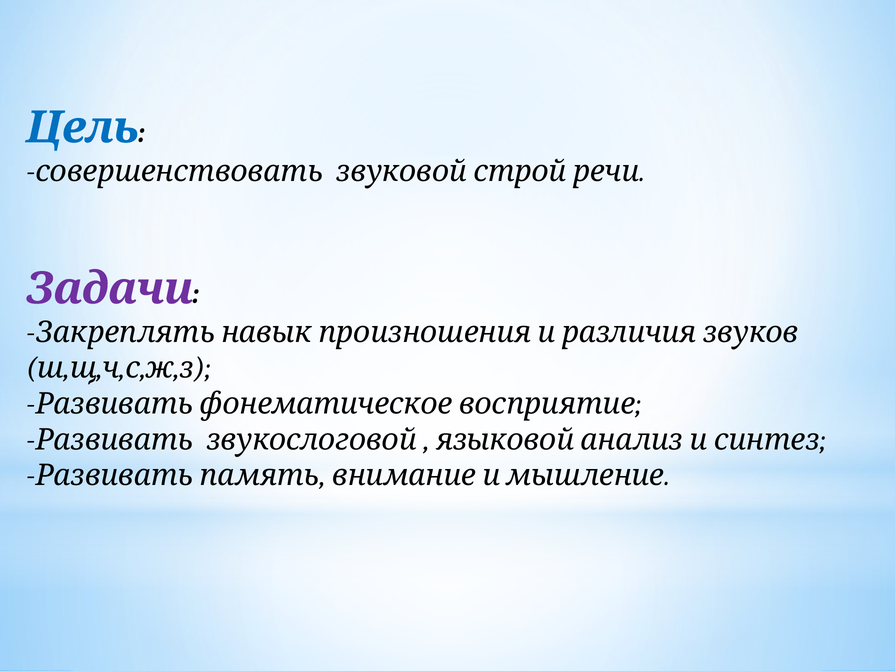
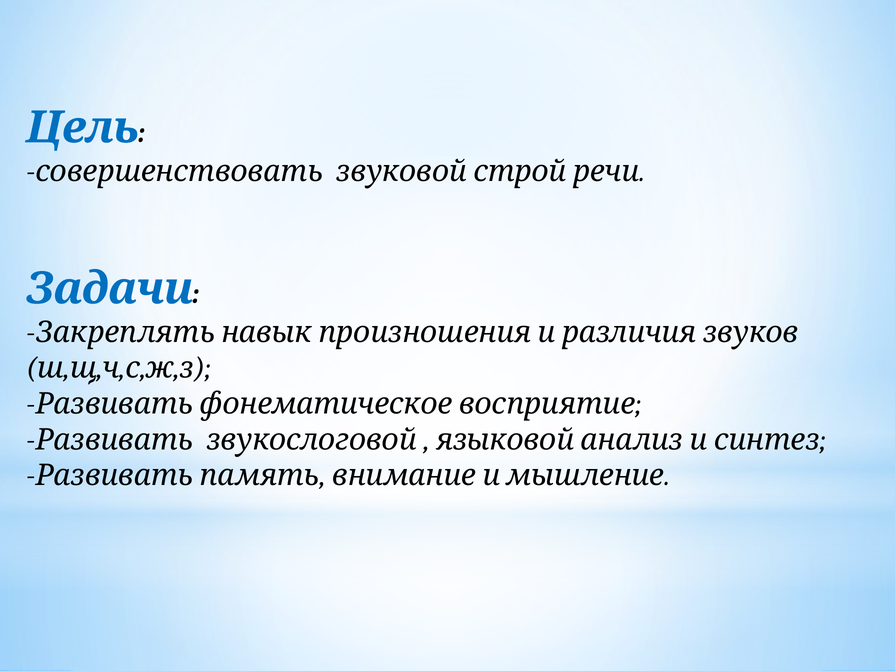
Задачи colour: purple -> blue
